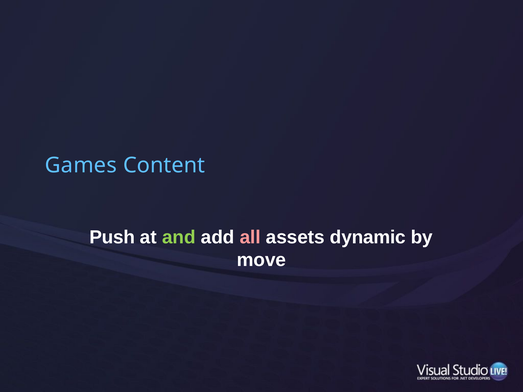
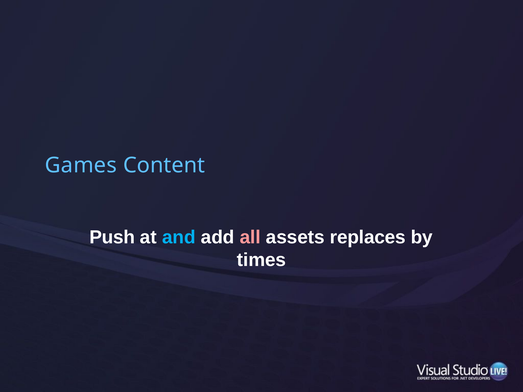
and colour: light green -> light blue
dynamic: dynamic -> replaces
move: move -> times
